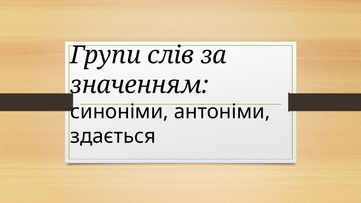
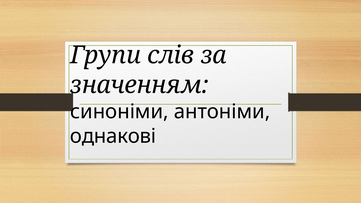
здається: здається -> однакові
